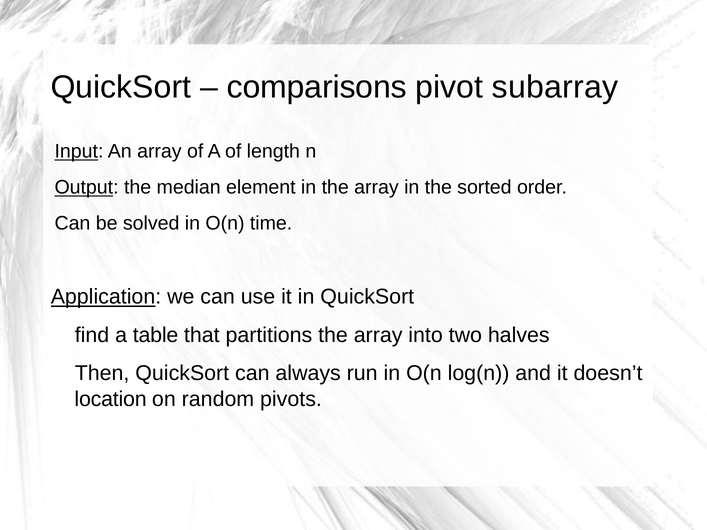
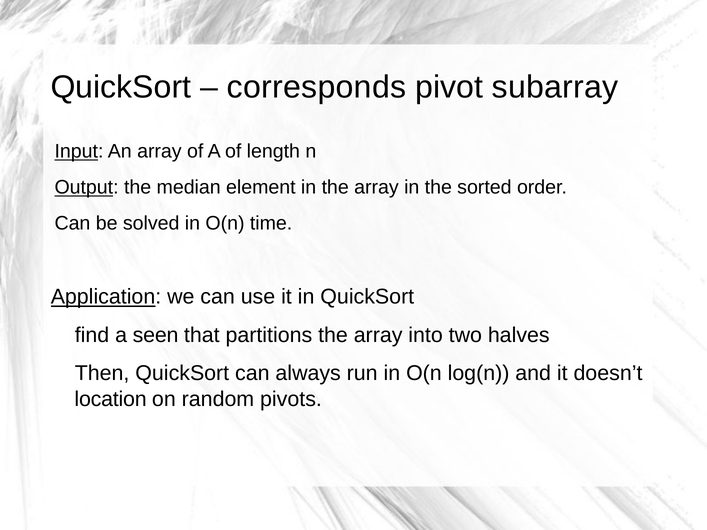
comparisons: comparisons -> corresponds
table: table -> seen
